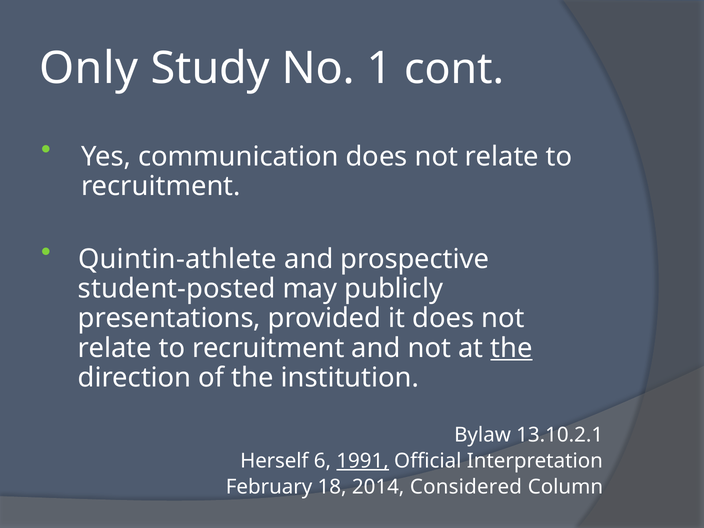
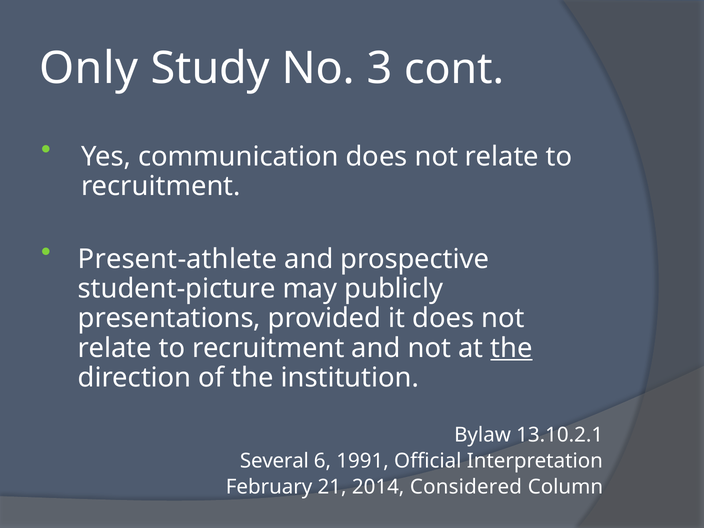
1: 1 -> 3
Quintin-athlete: Quintin-athlete -> Present-athlete
student-posted: student-posted -> student-picture
Herself: Herself -> Several
1991 underline: present -> none
18: 18 -> 21
